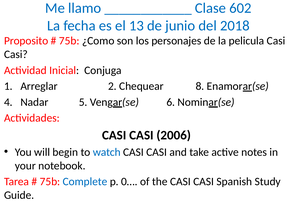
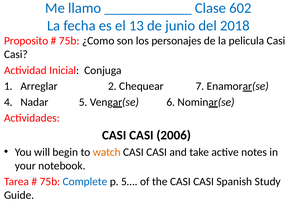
8: 8 -> 7
watch colour: blue -> orange
0…: 0… -> 5…
